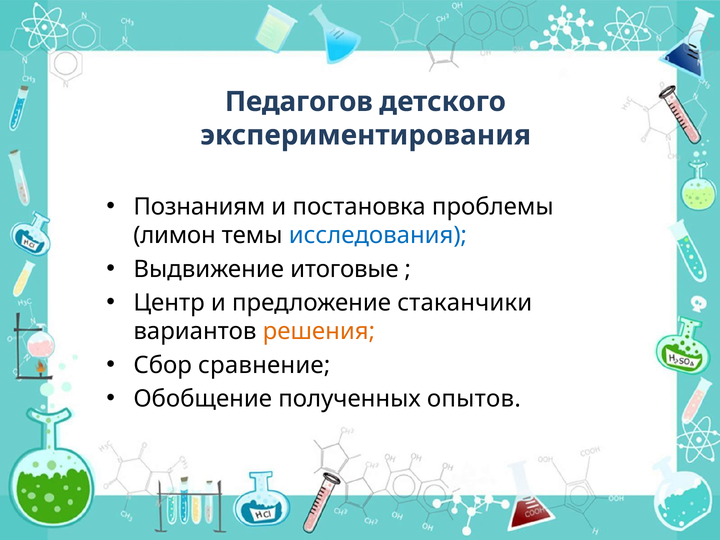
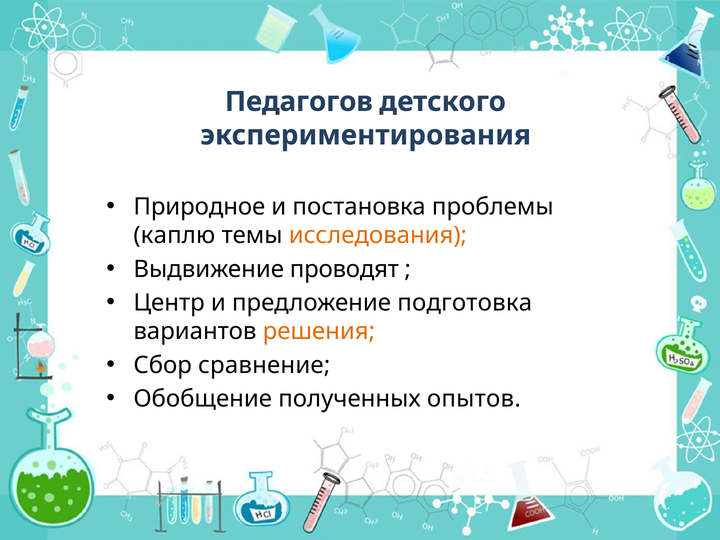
Познаниям: Познаниям -> Природное
лимон: лимон -> каплю
исследования colour: blue -> orange
итоговые: итоговые -> проводят
стаканчики: стаканчики -> подготовка
